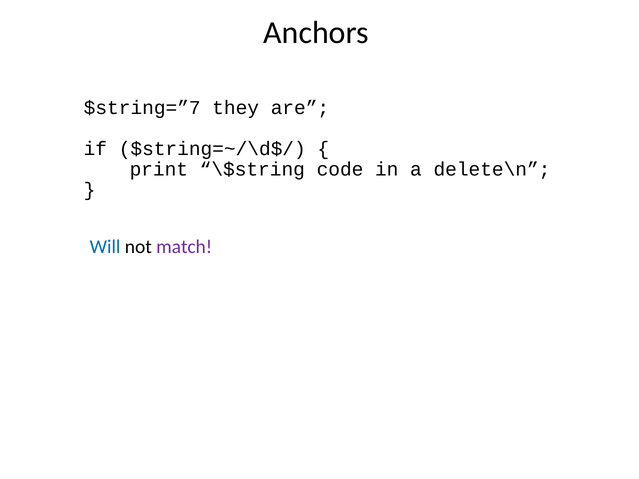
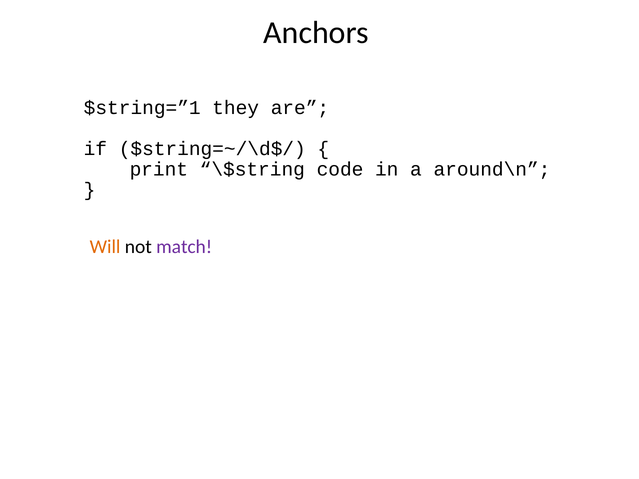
$string=”7: $string=”7 -> $string=”1
delete\n: delete\n -> around\n
Will colour: blue -> orange
